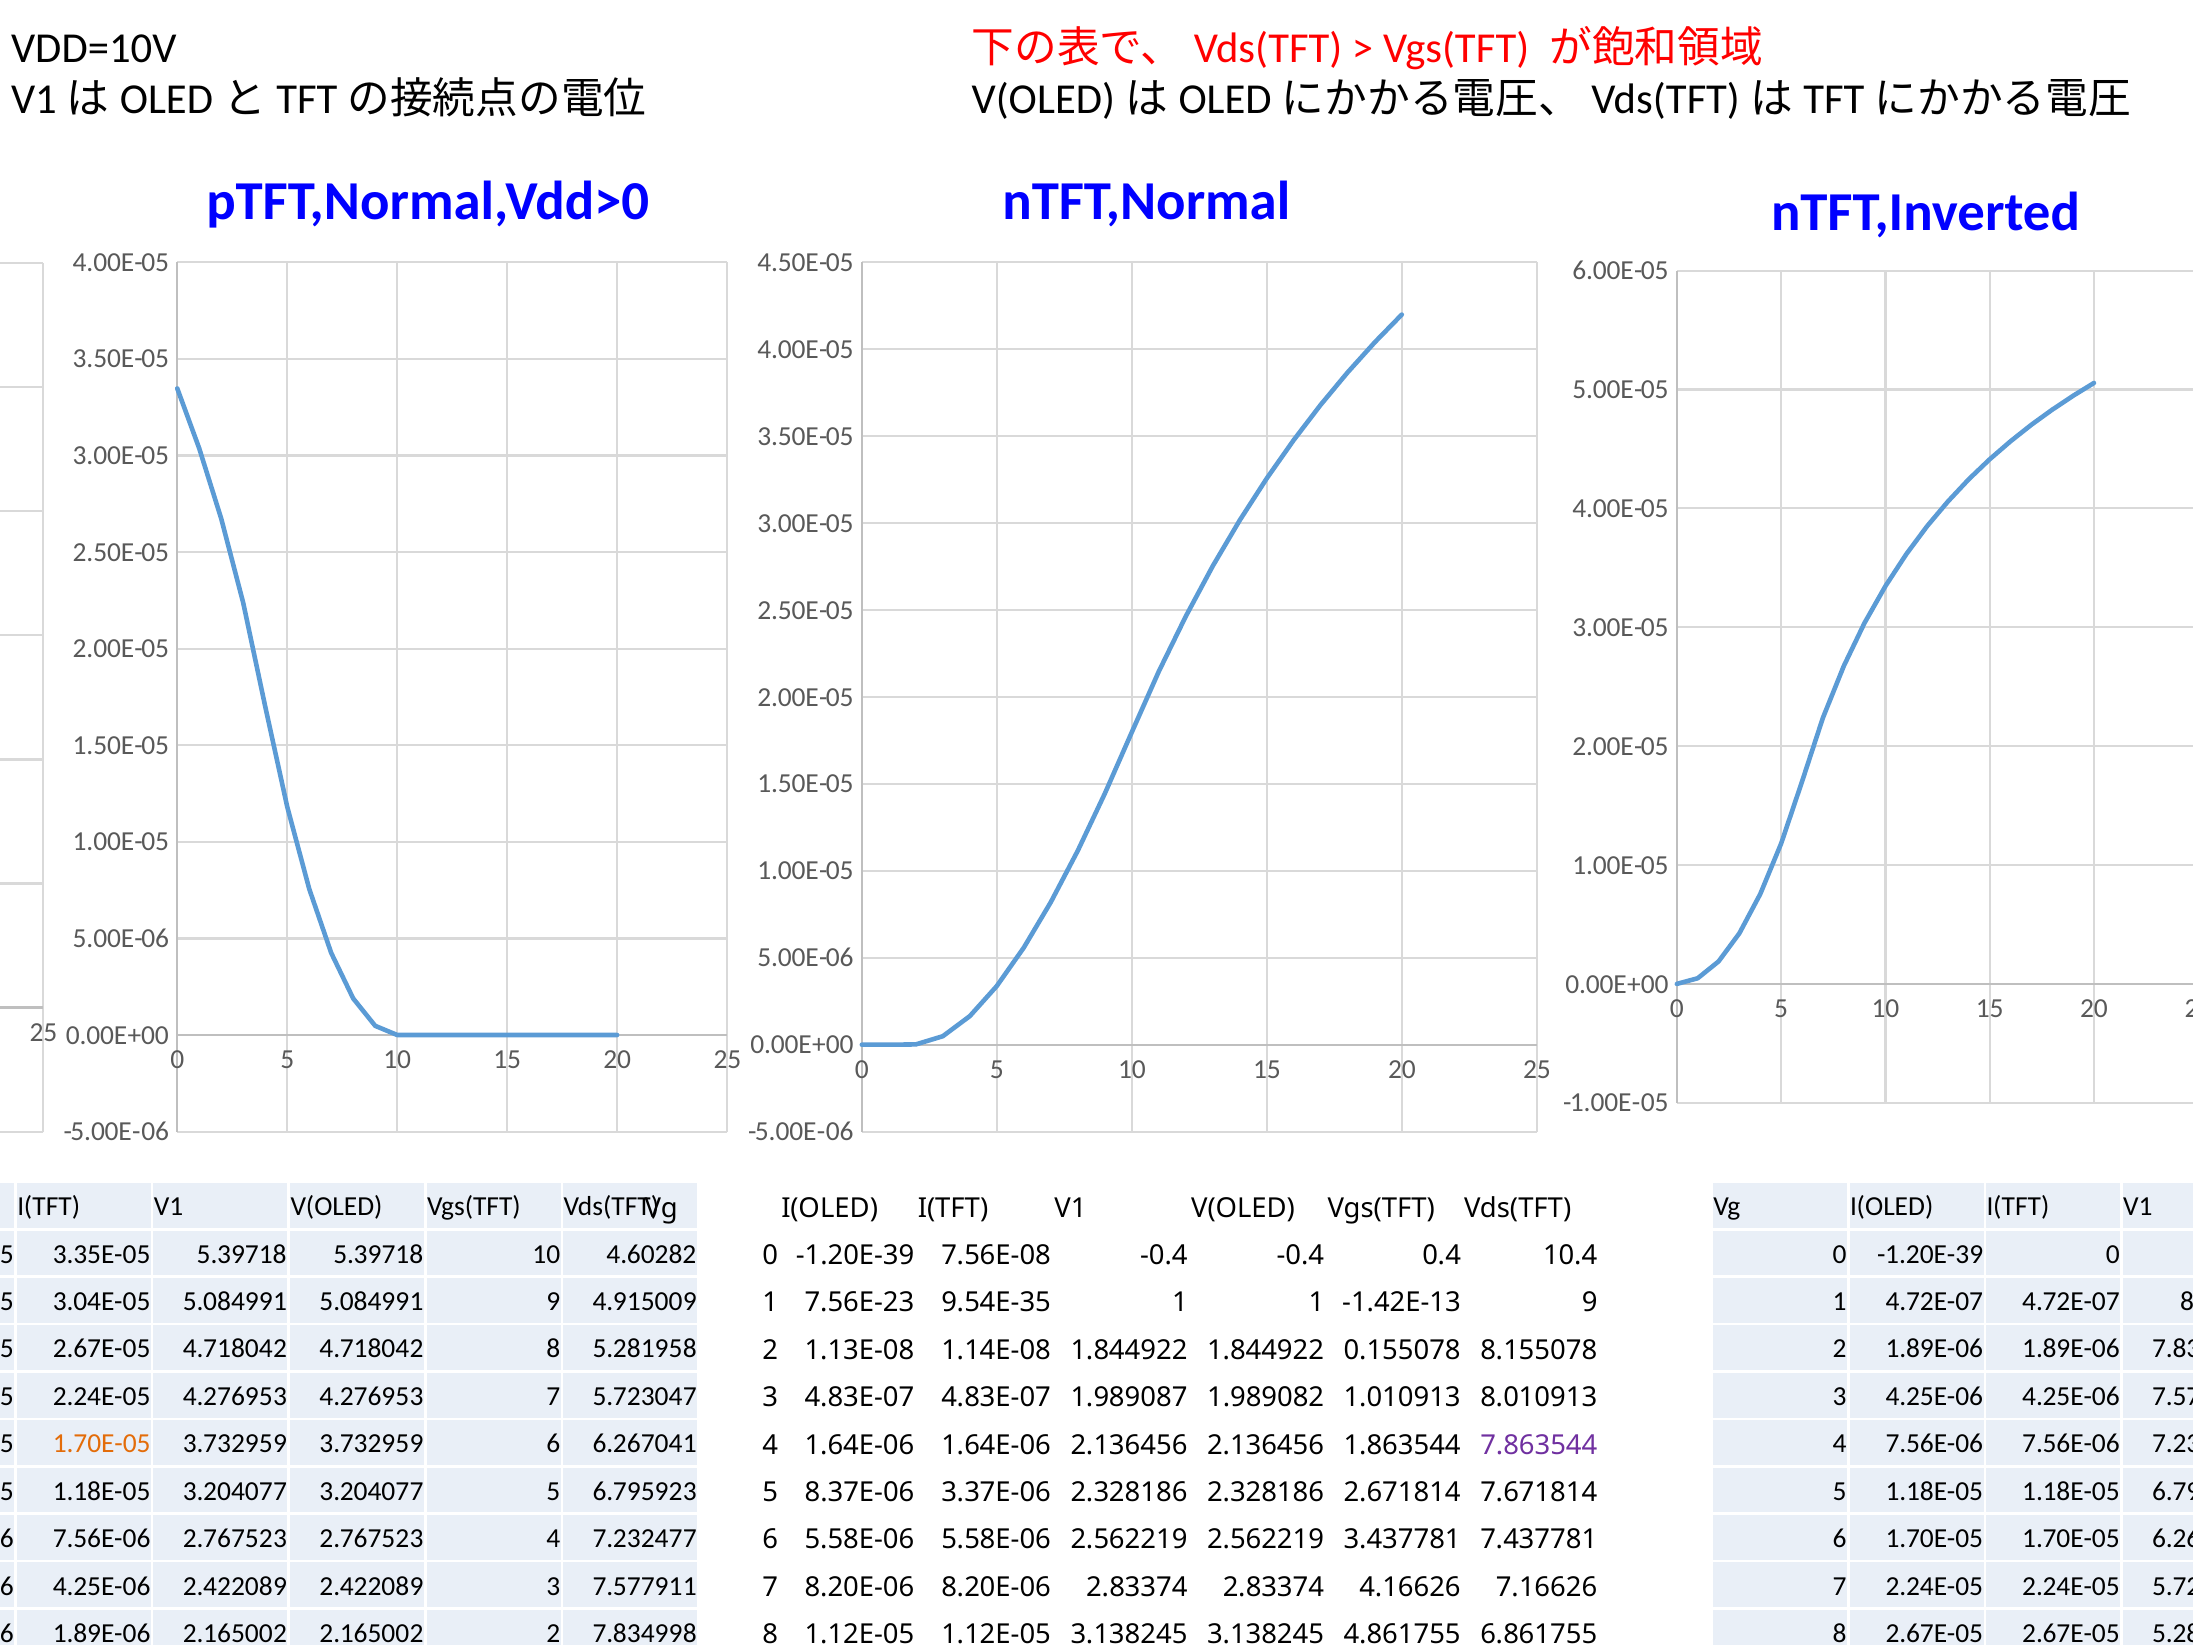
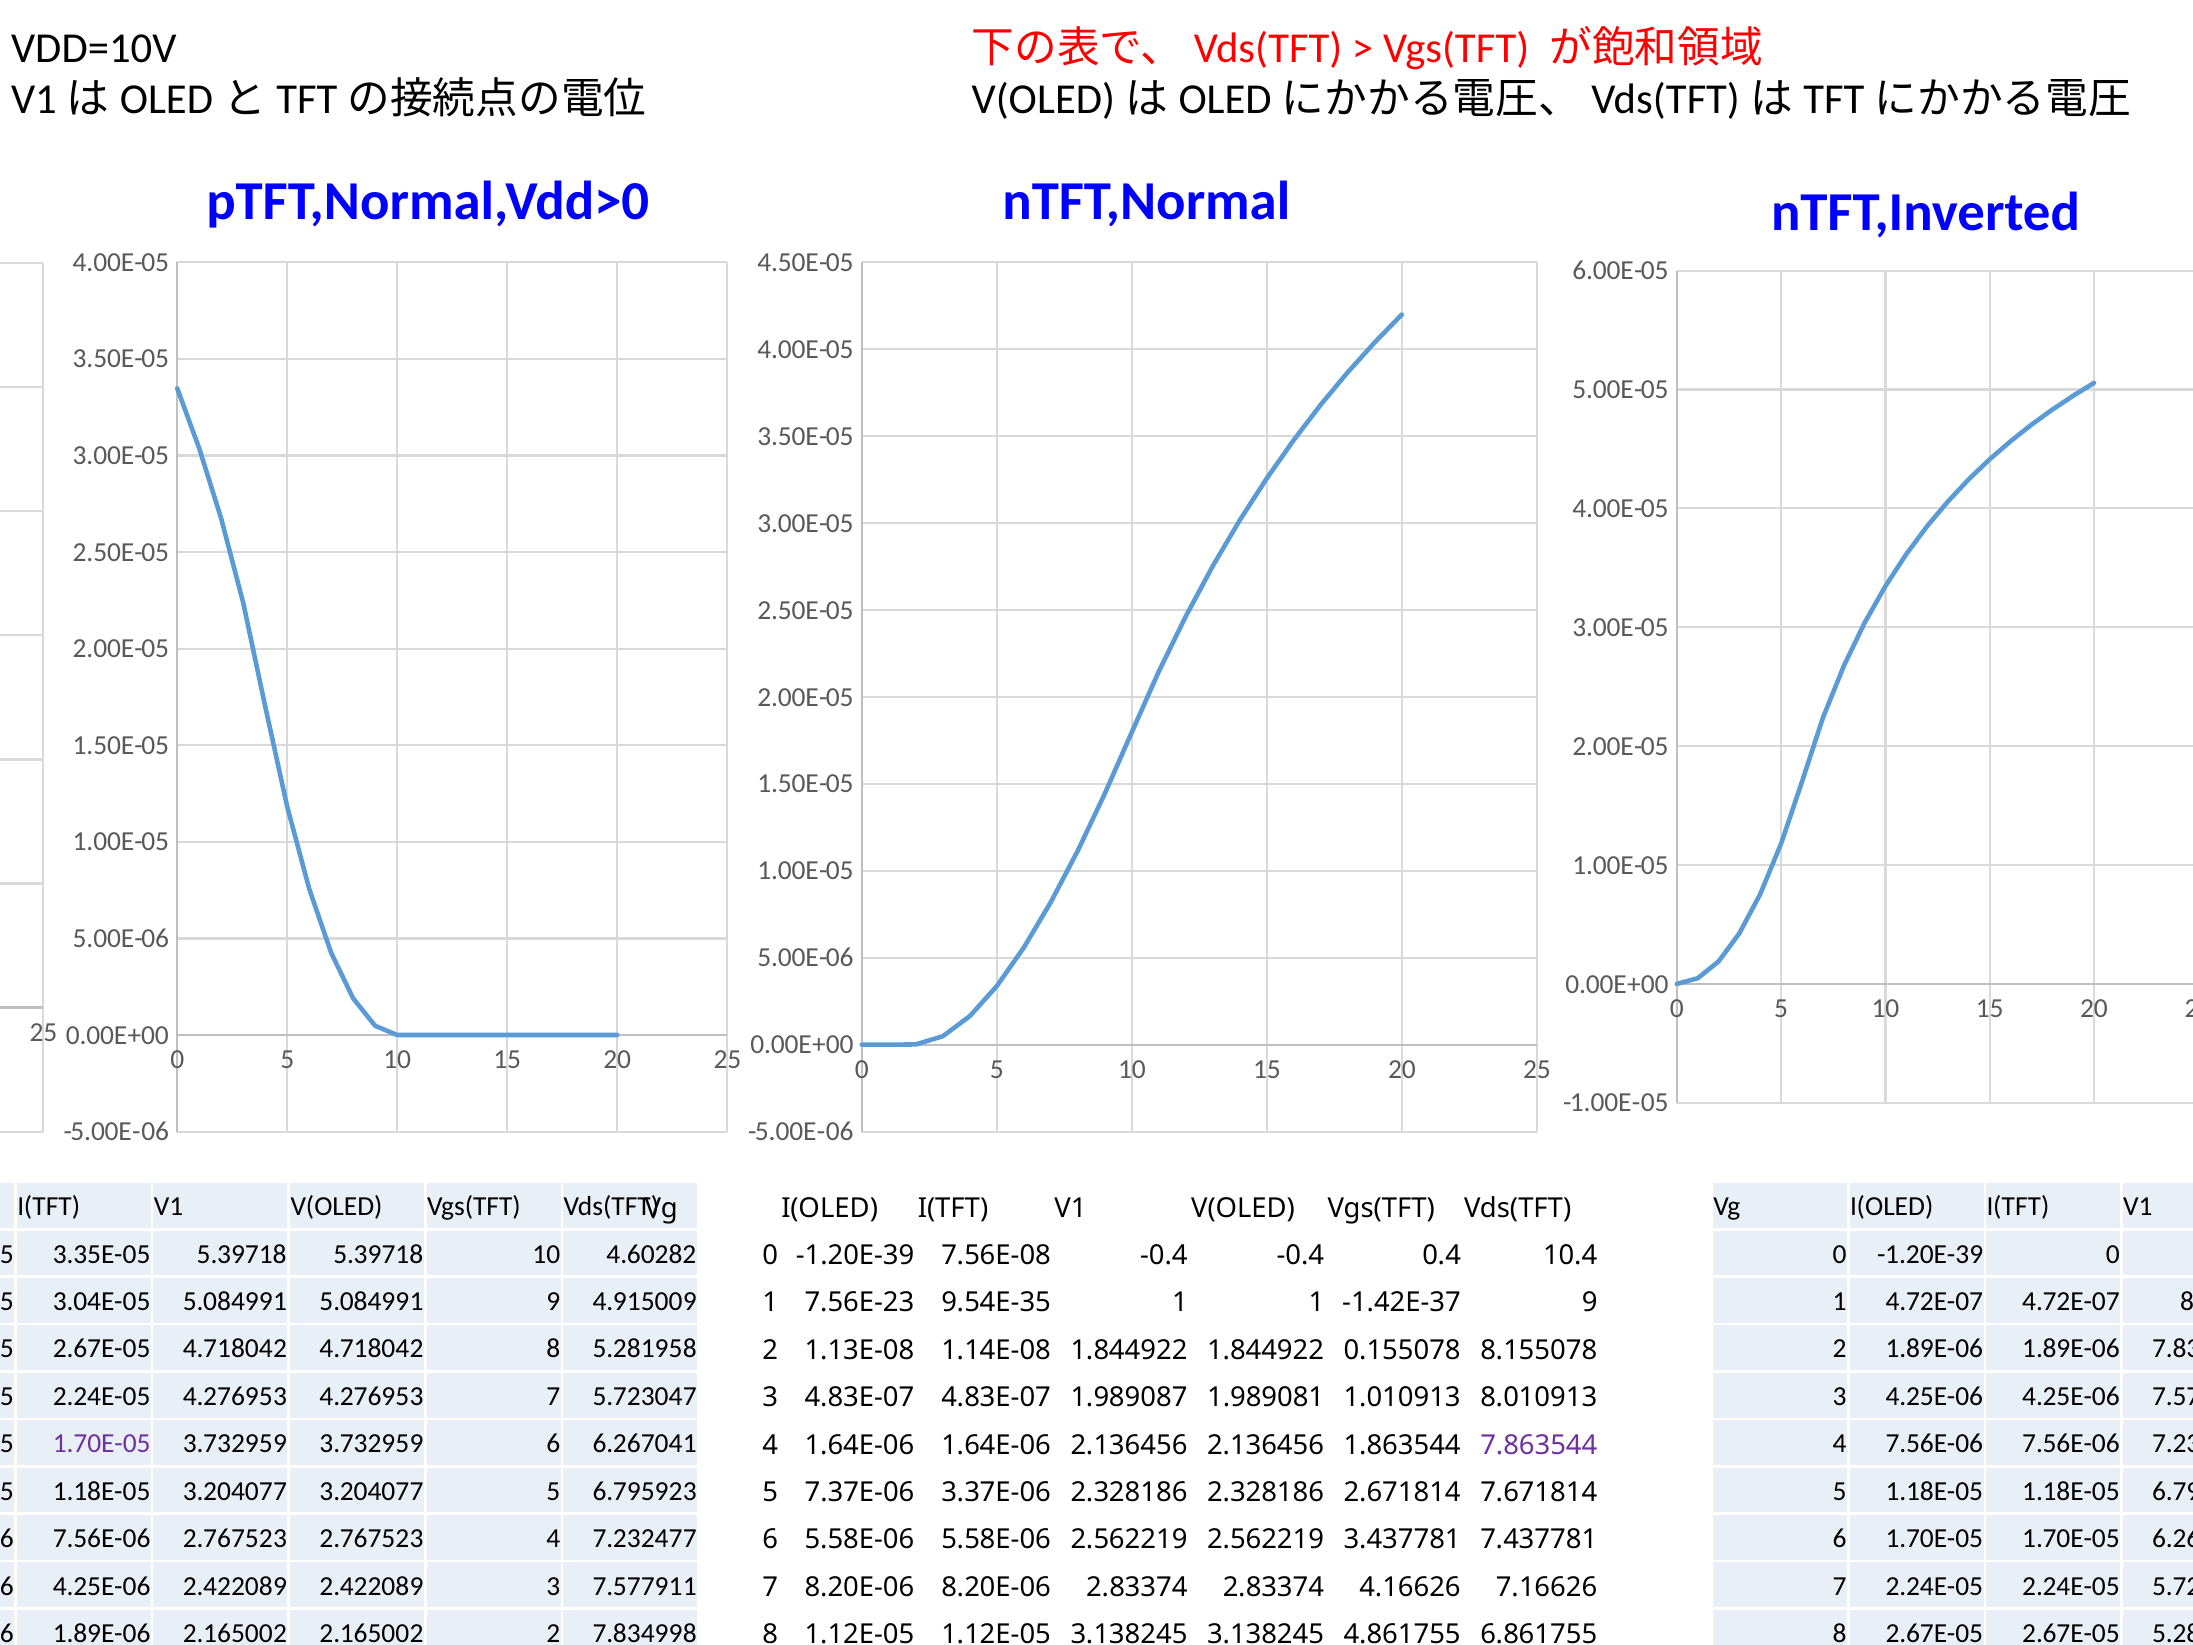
-1.42E-13: -1.42E-13 -> -1.42E-37
1.989082: 1.989082 -> 1.989081
1.70E-05 at (102, 1444) colour: orange -> purple
8.37E-06: 8.37E-06 -> 7.37E-06
